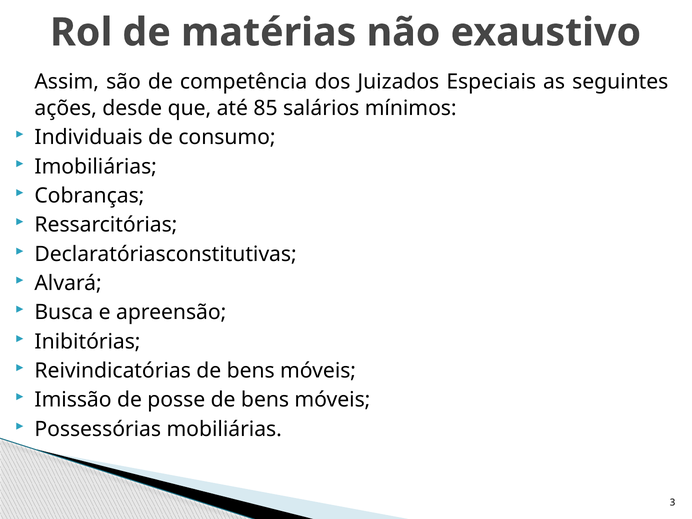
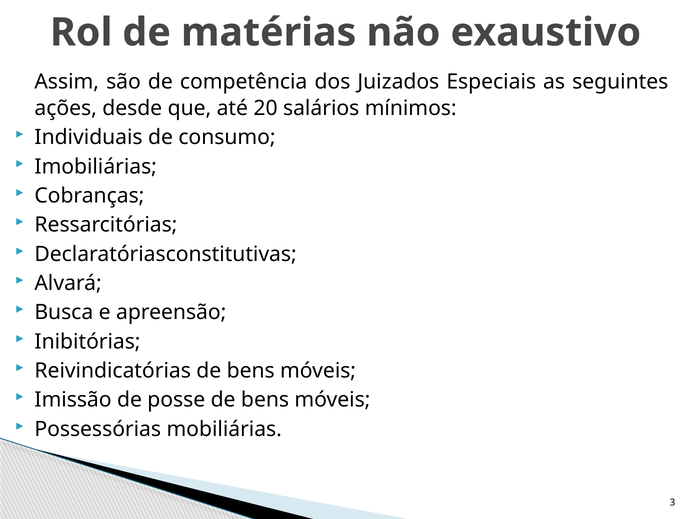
85: 85 -> 20
